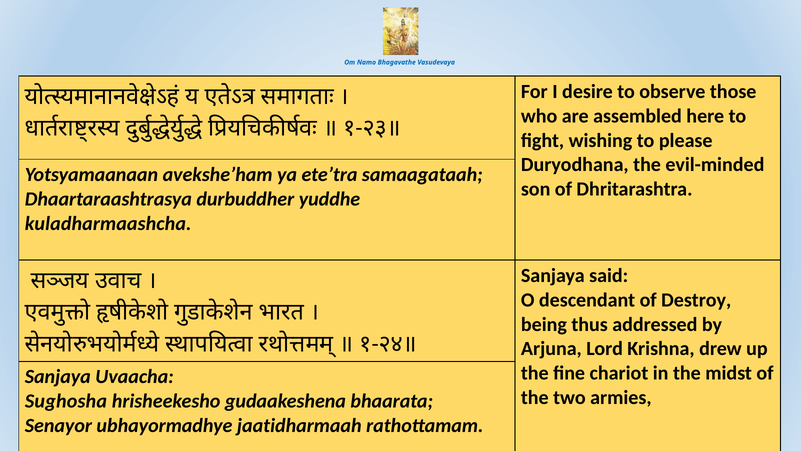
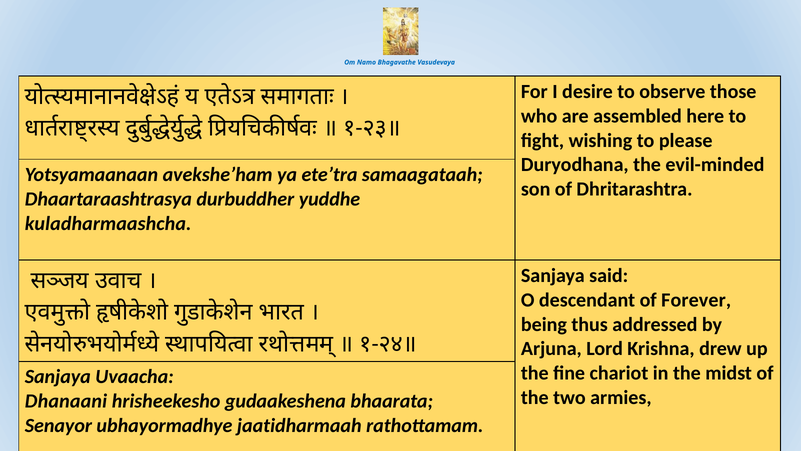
Destroy: Destroy -> Forever
Sughosha: Sughosha -> Dhanaani
